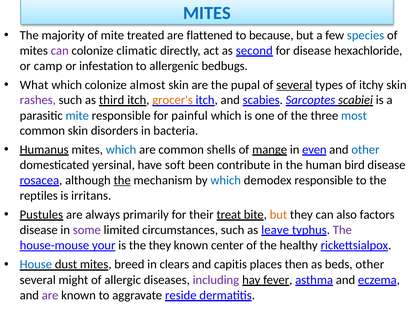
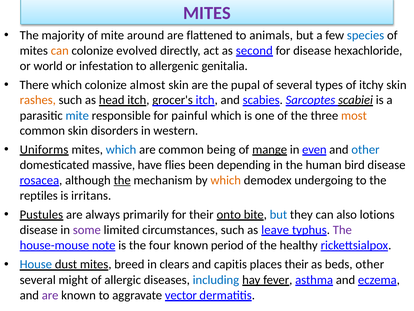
MITES at (207, 13) colour: blue -> purple
treated: treated -> around
because: because -> animals
can at (60, 51) colour: purple -> orange
climatic: climatic -> evolved
camp: camp -> world
bedbugs: bedbugs -> genitalia
What: What -> There
several at (294, 85) underline: present -> none
rashes colour: purple -> orange
third: third -> head
grocer's colour: orange -> black
most colour: blue -> orange
bacteria: bacteria -> western
Humanus: Humanus -> Uniforms
shells: shells -> being
yersinal: yersinal -> massive
soft: soft -> flies
contribute: contribute -> depending
which at (226, 180) colour: blue -> orange
demodex responsible: responsible -> undergoing
treat: treat -> onto
but at (278, 214) colour: orange -> blue
factors: factors -> lotions
your: your -> note
the they: they -> four
center: center -> period
places then: then -> their
including colour: purple -> blue
reside: reside -> vector
